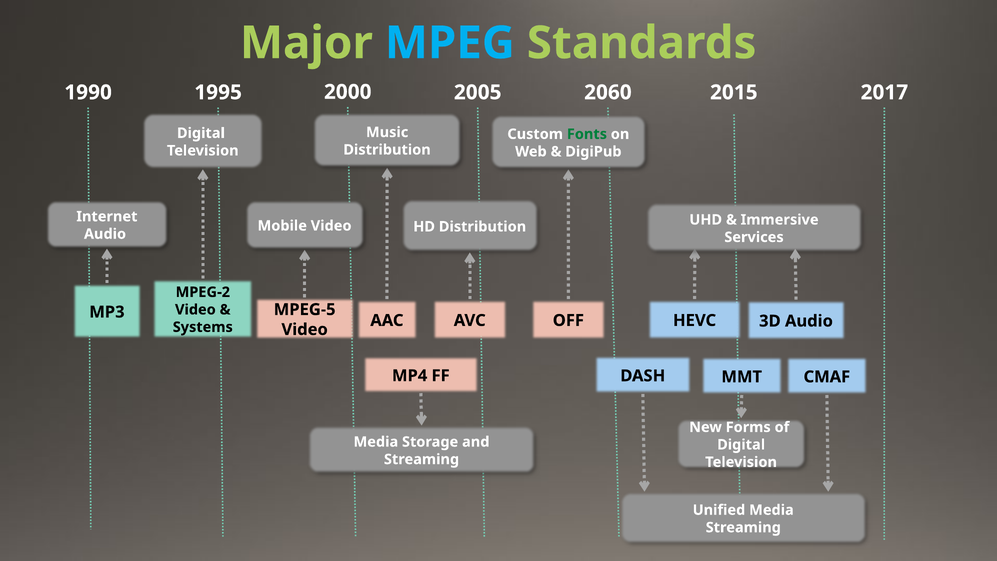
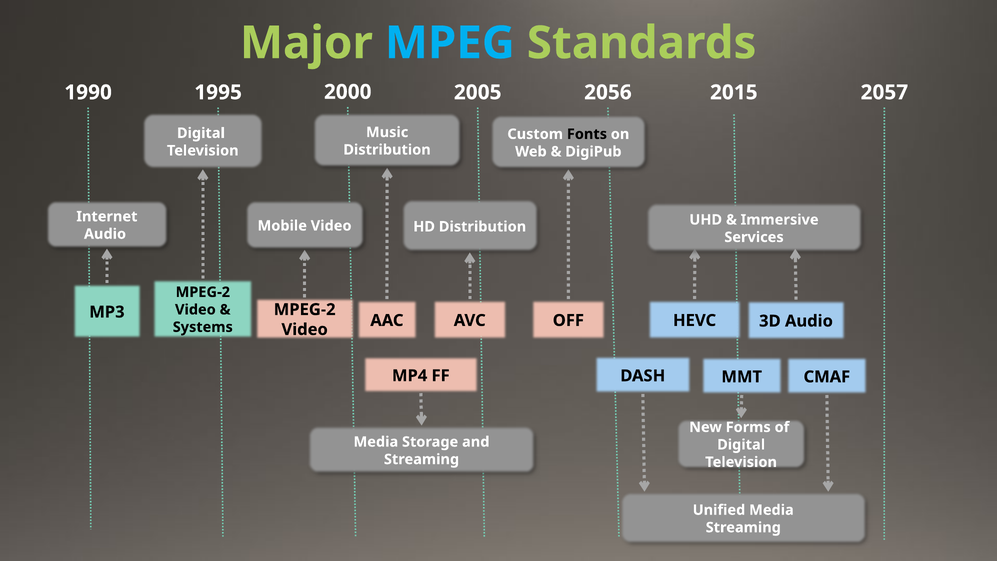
2060: 2060 -> 2056
2017: 2017 -> 2057
Fonts colour: green -> black
MPEG-5 at (305, 309): MPEG-5 -> MPEG-2
